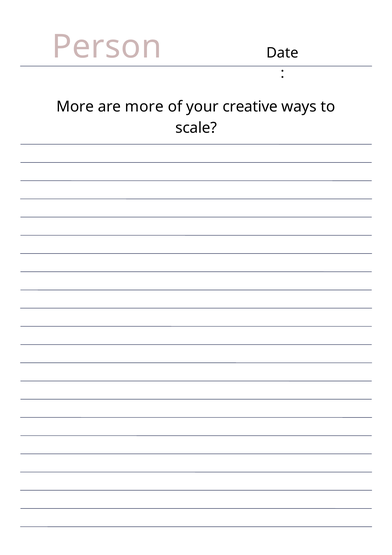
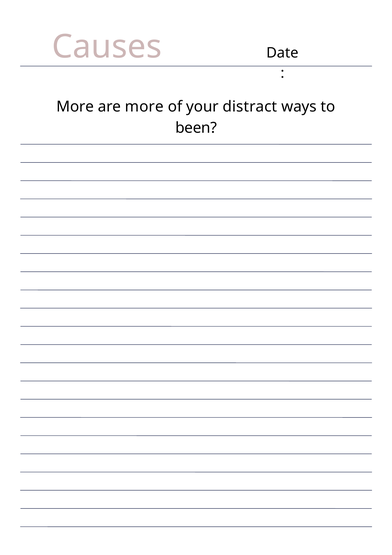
Person: Person -> Causes
creative: creative -> distract
scale: scale -> been
